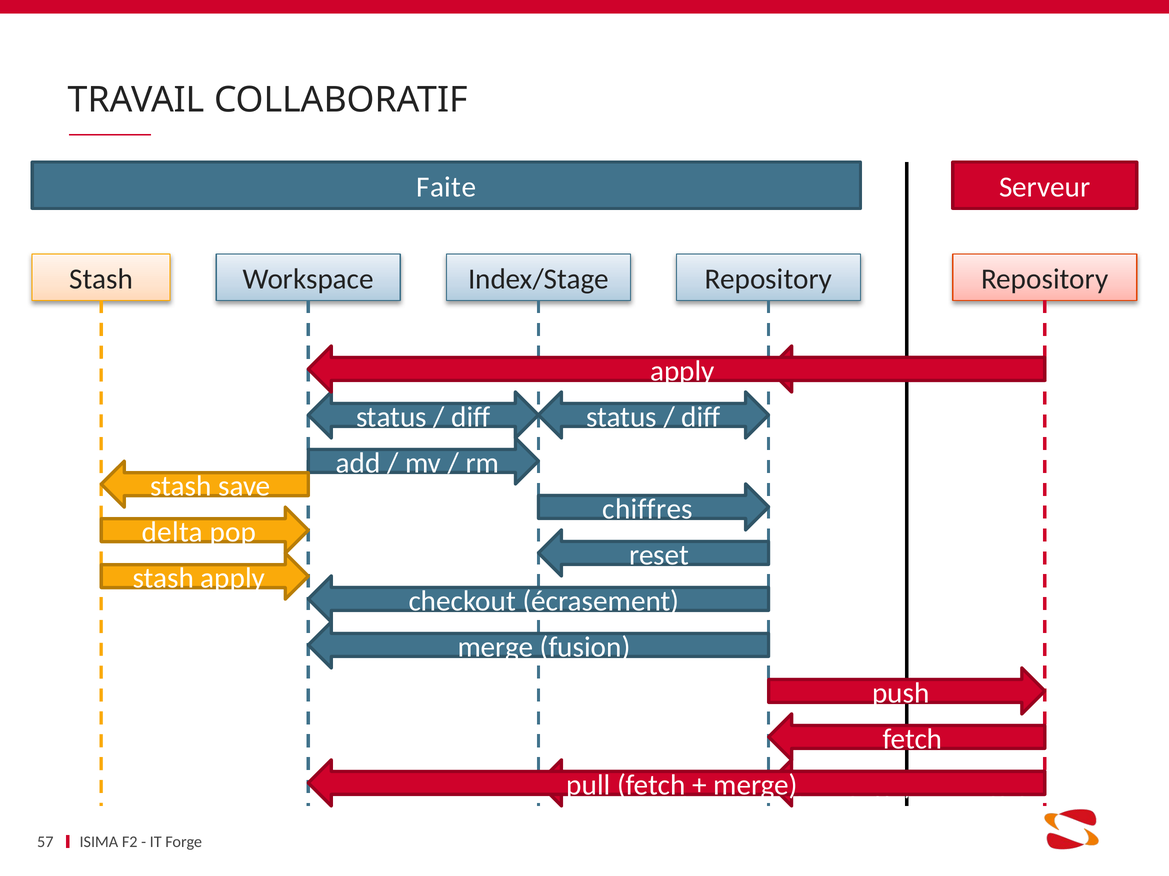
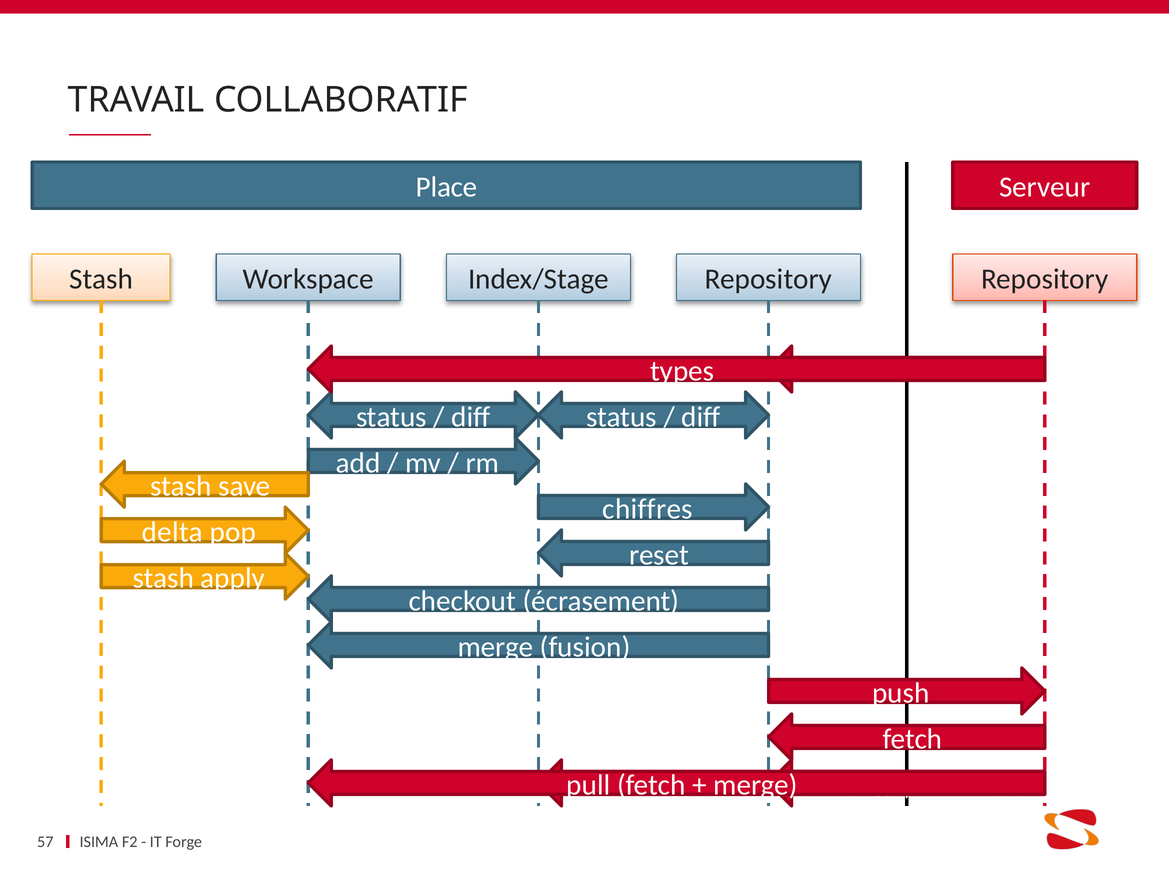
Faite: Faite -> Place
apply at (682, 371): apply -> types
